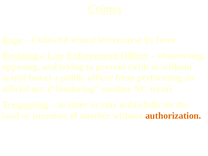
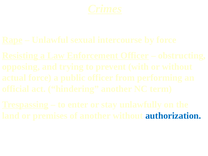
authorization colour: orange -> blue
